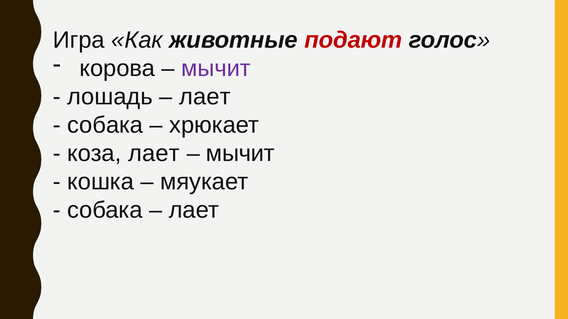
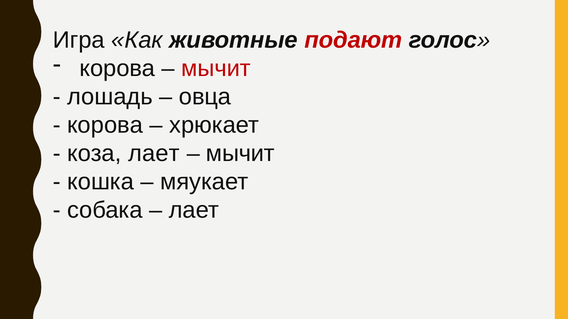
мычит at (216, 68) colour: purple -> red
лает at (205, 97): лает -> овца
собака at (105, 125): собака -> корова
